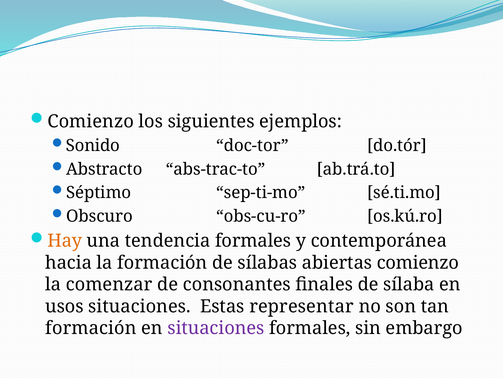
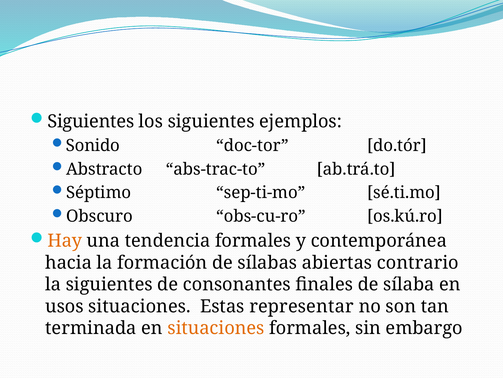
Comienzo at (91, 121): Comienzo -> Siguientes
abiertas comienzo: comienzo -> contrario
la comenzar: comenzar -> siguientes
formación at (91, 328): formación -> terminada
situaciones at (216, 328) colour: purple -> orange
